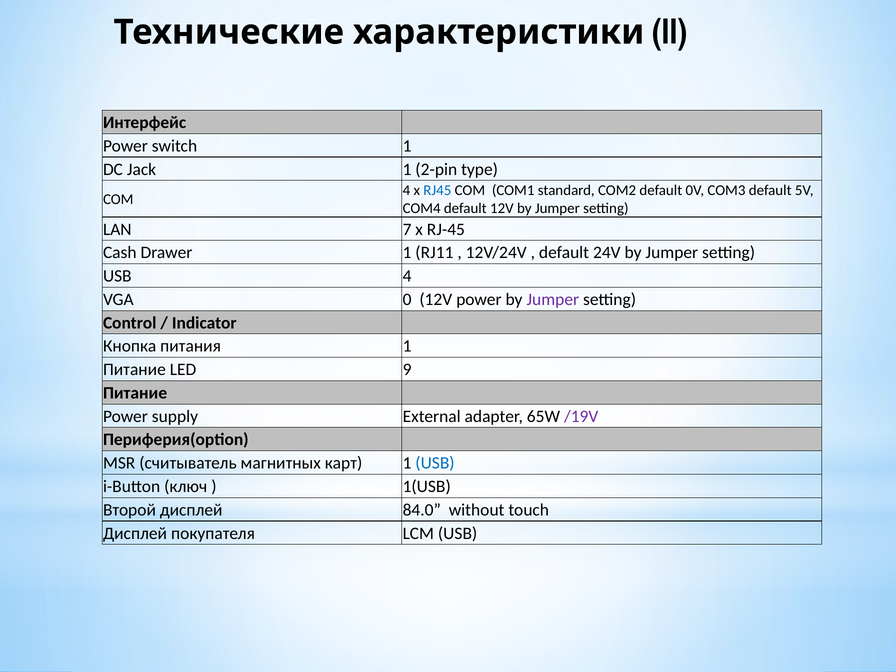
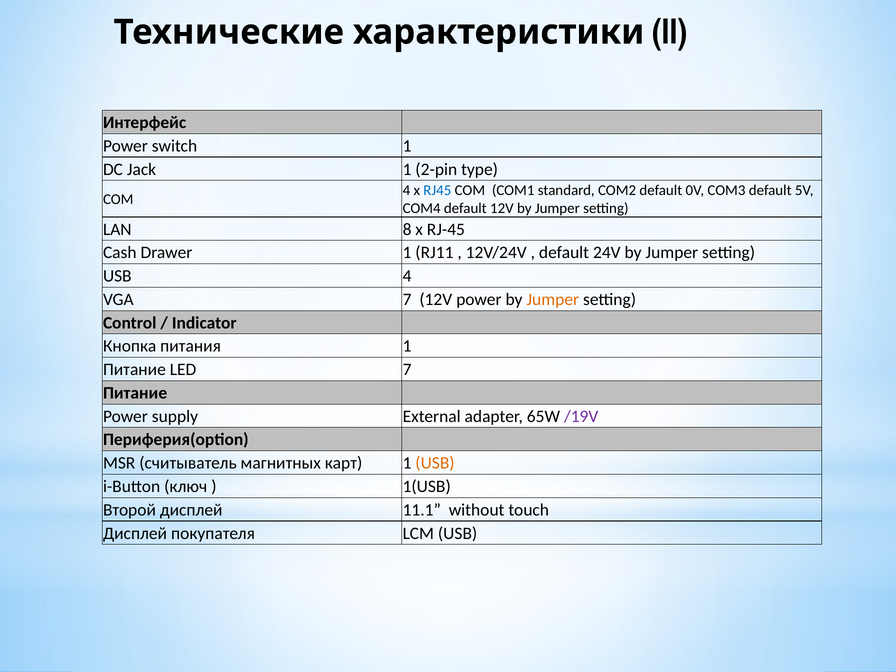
7: 7 -> 8
VGA 0: 0 -> 7
Jumper at (553, 299) colour: purple -> orange
LED 9: 9 -> 7
USB at (435, 463) colour: blue -> orange
84.0: 84.0 -> 11.1
